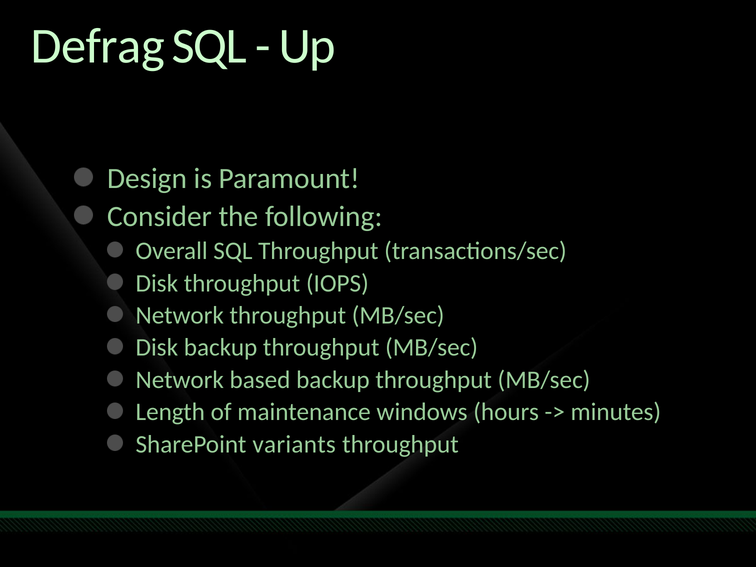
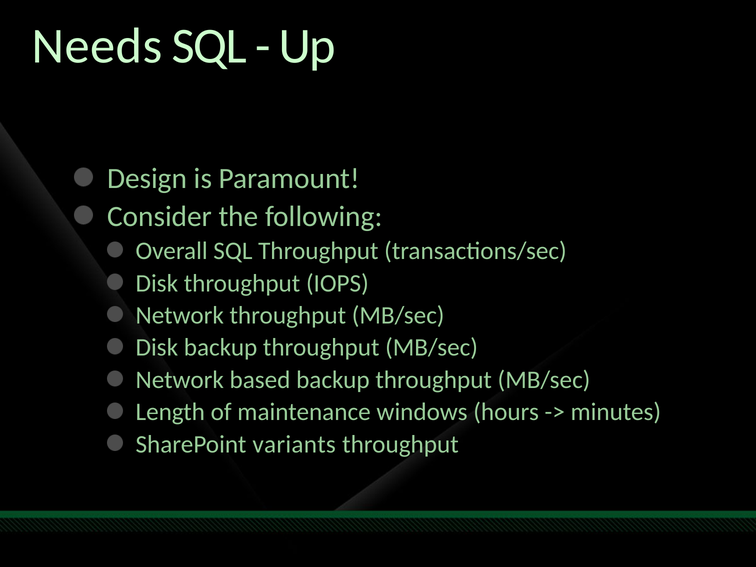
Defrag: Defrag -> Needs
